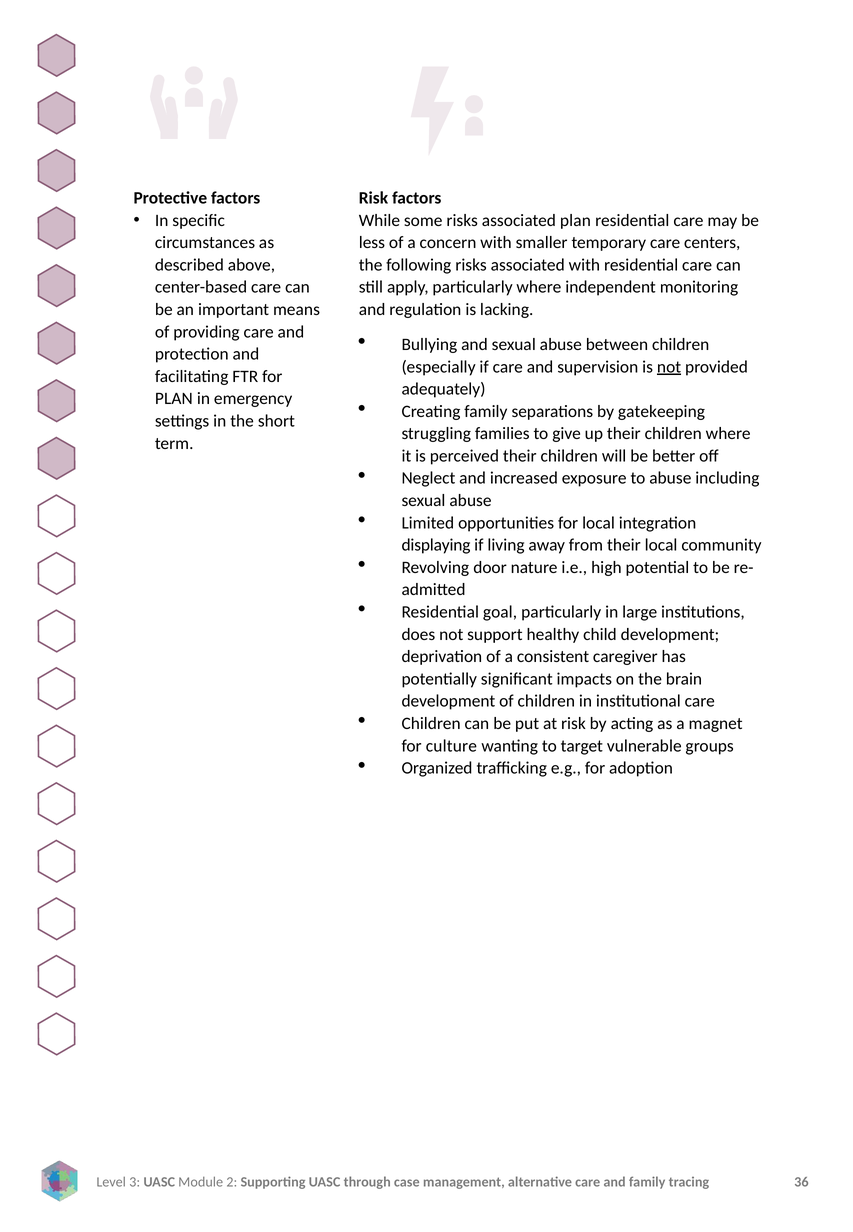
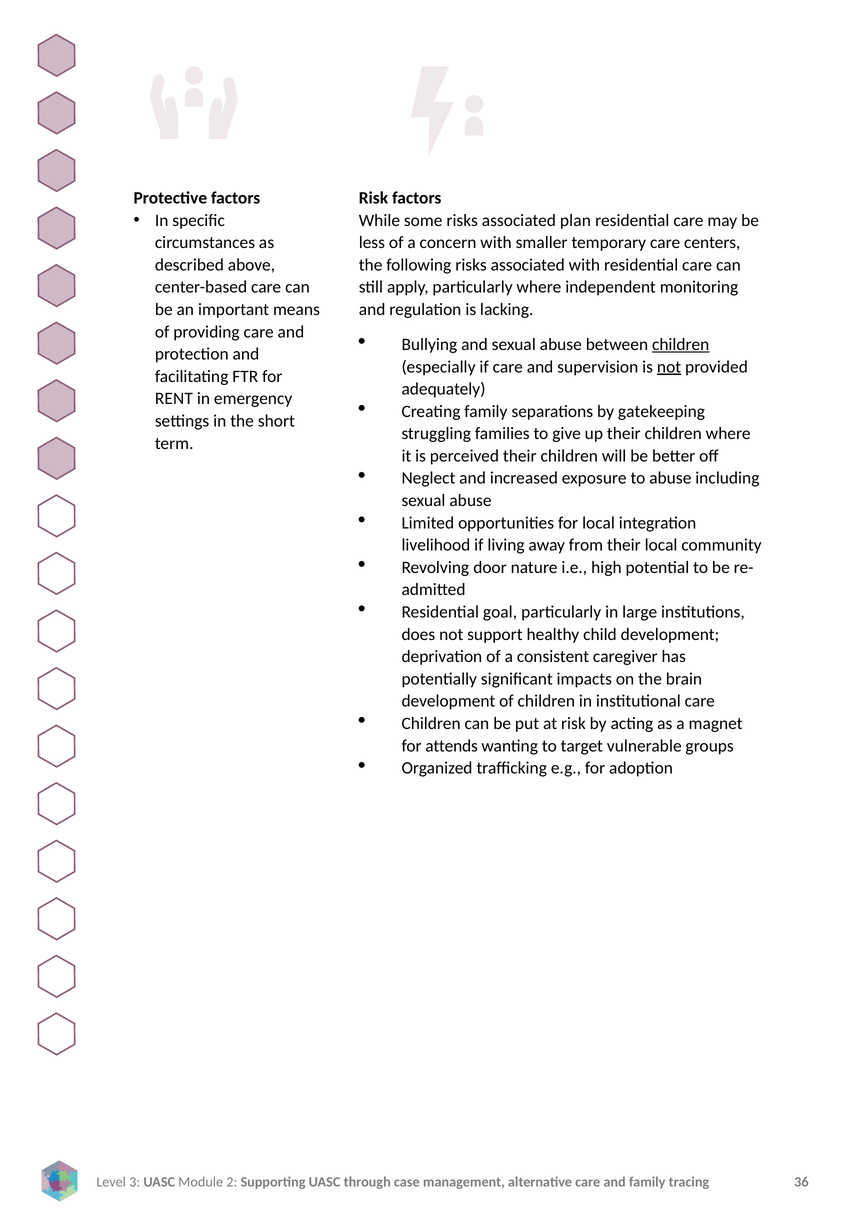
children at (681, 345) underline: none -> present
PLAN at (174, 399): PLAN -> RENT
displaying: displaying -> livelihood
culture: culture -> attends
